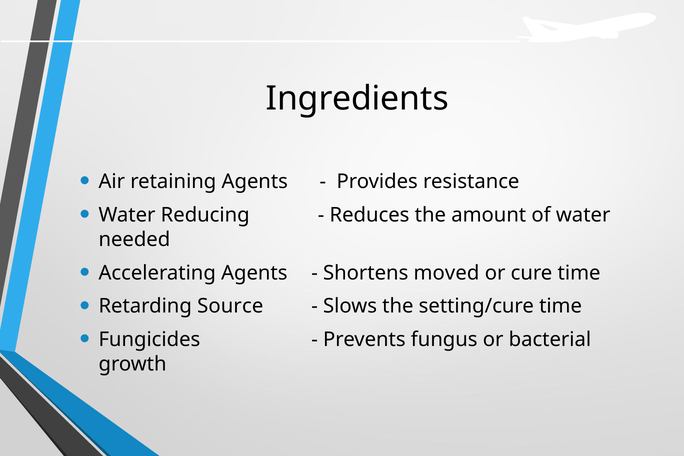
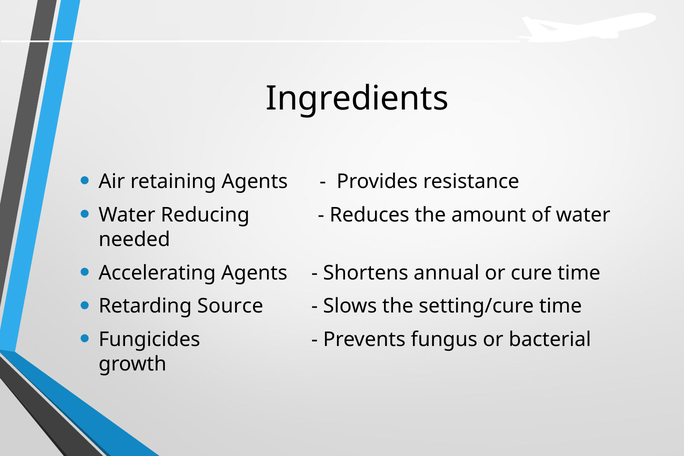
moved: moved -> annual
